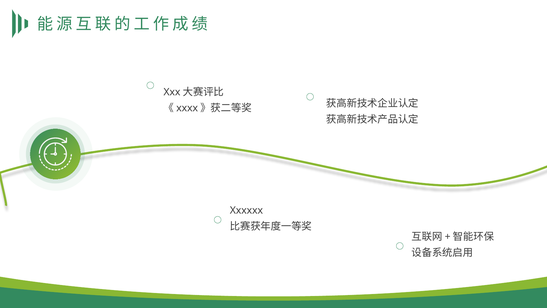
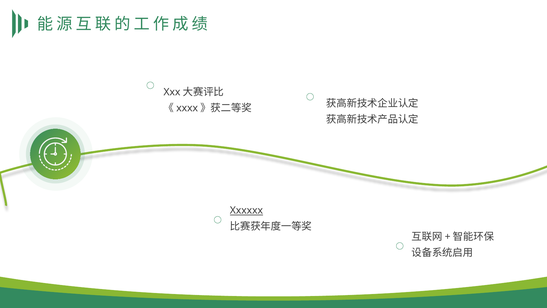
Xxxxxx underline: none -> present
